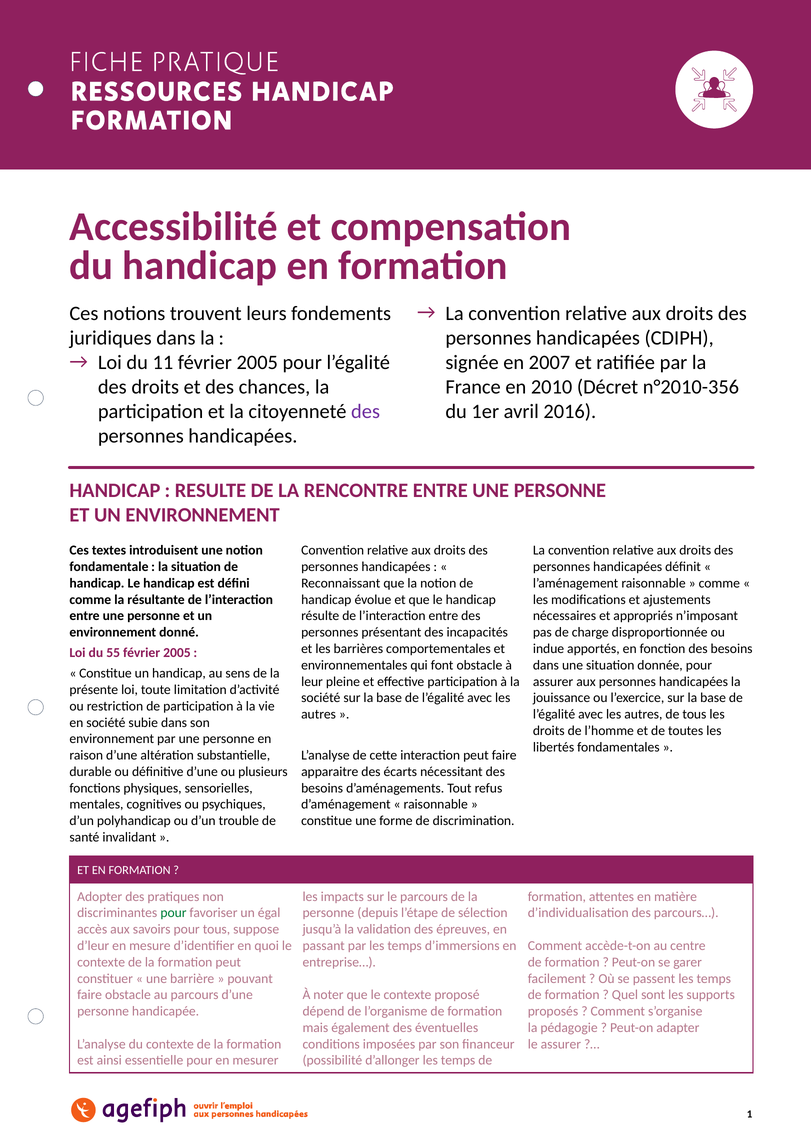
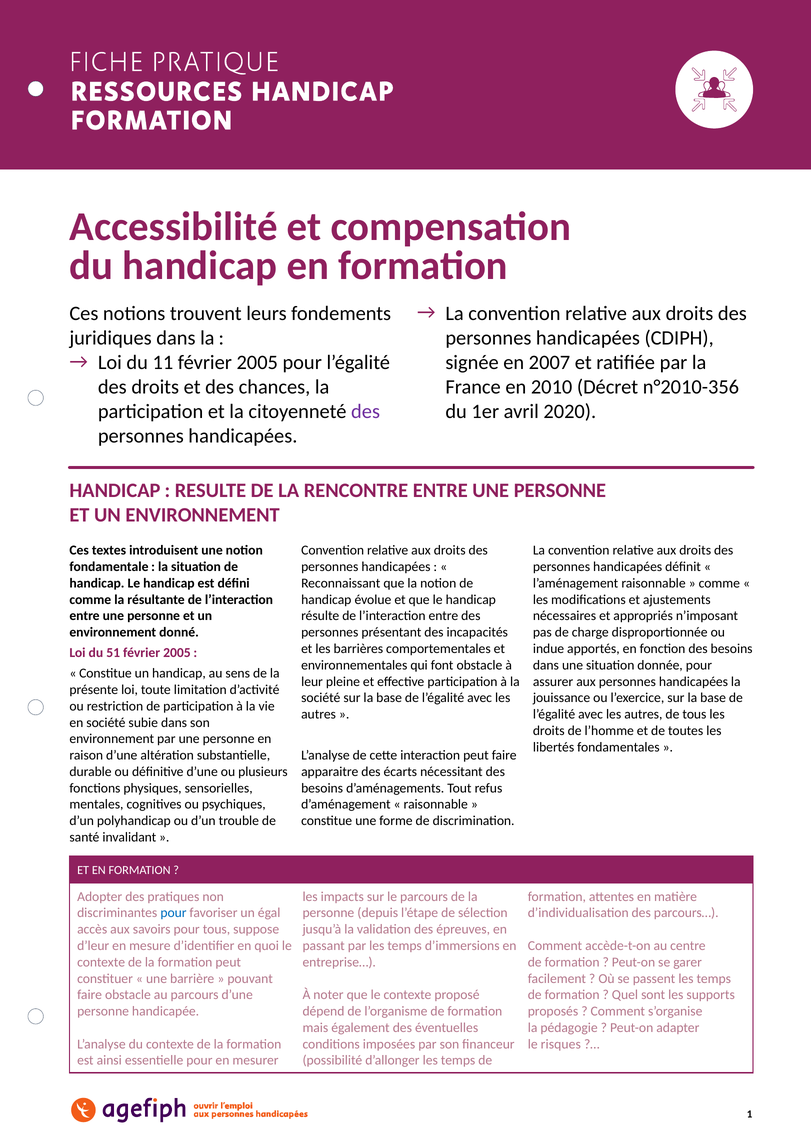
2016: 2016 -> 2020
55: 55 -> 51
pour at (174, 912) colour: green -> blue
le assurer: assurer -> risques
